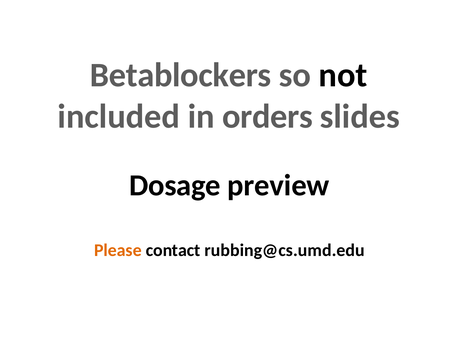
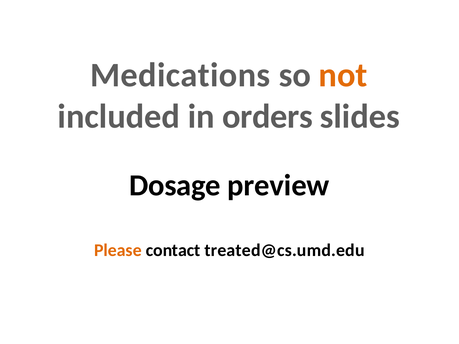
Betablockers: Betablockers -> Medications
not colour: black -> orange
rubbing@cs.umd.edu: rubbing@cs.umd.edu -> treated@cs.umd.edu
